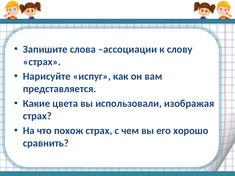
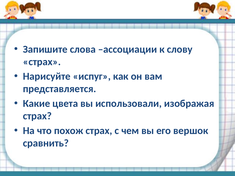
хорошо: хорошо -> вершок
